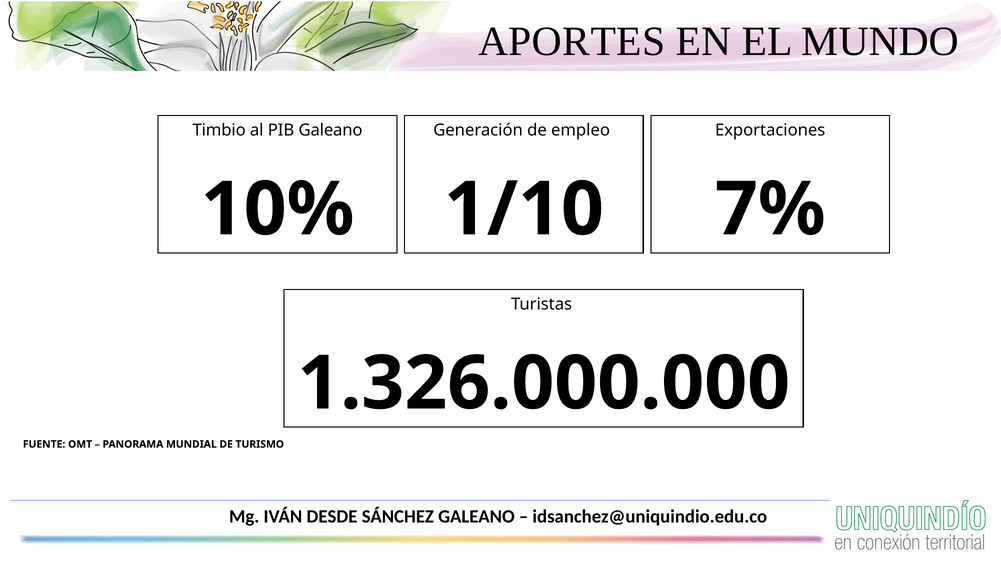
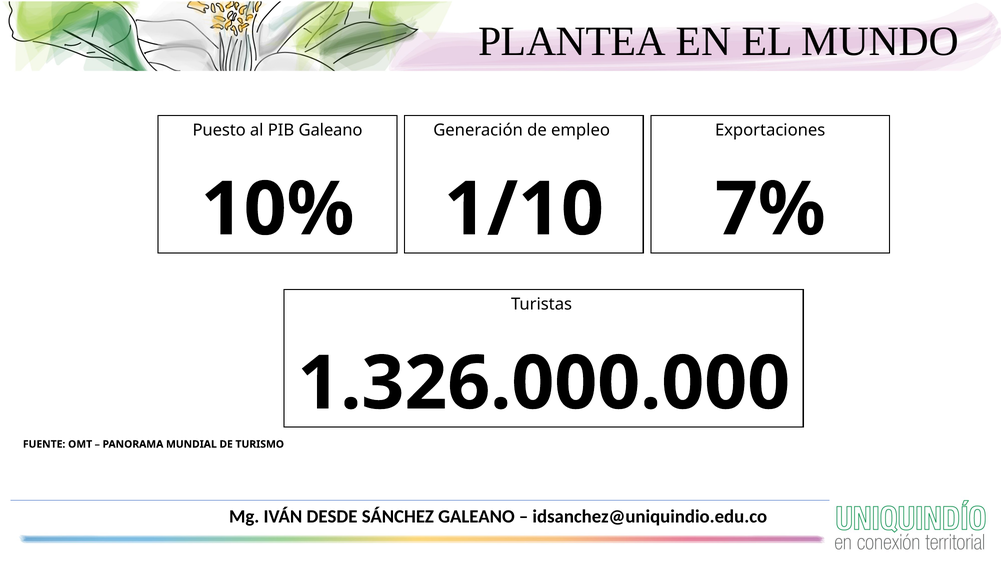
APORTES: APORTES -> PLANTEA
Timbio: Timbio -> Puesto
